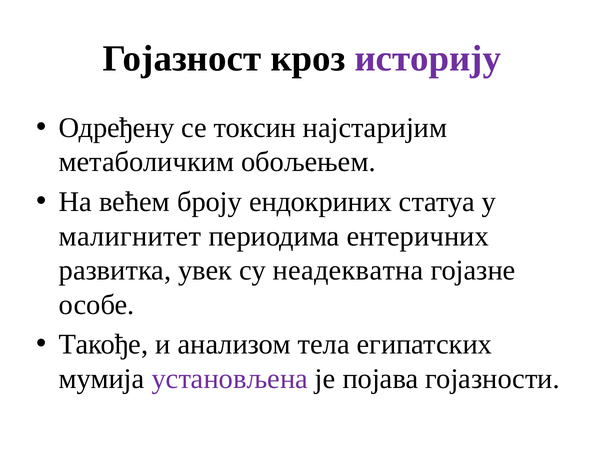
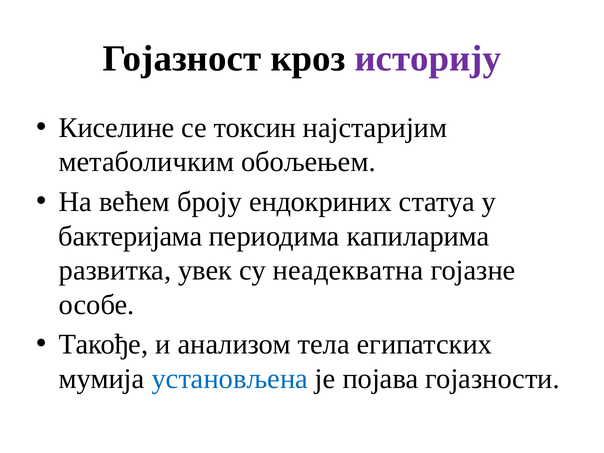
Одређену: Одређену -> Киселине
малигнитет: малигнитет -> бактеријама
ентеричних: ентеричних -> капиларима
установљена colour: purple -> blue
